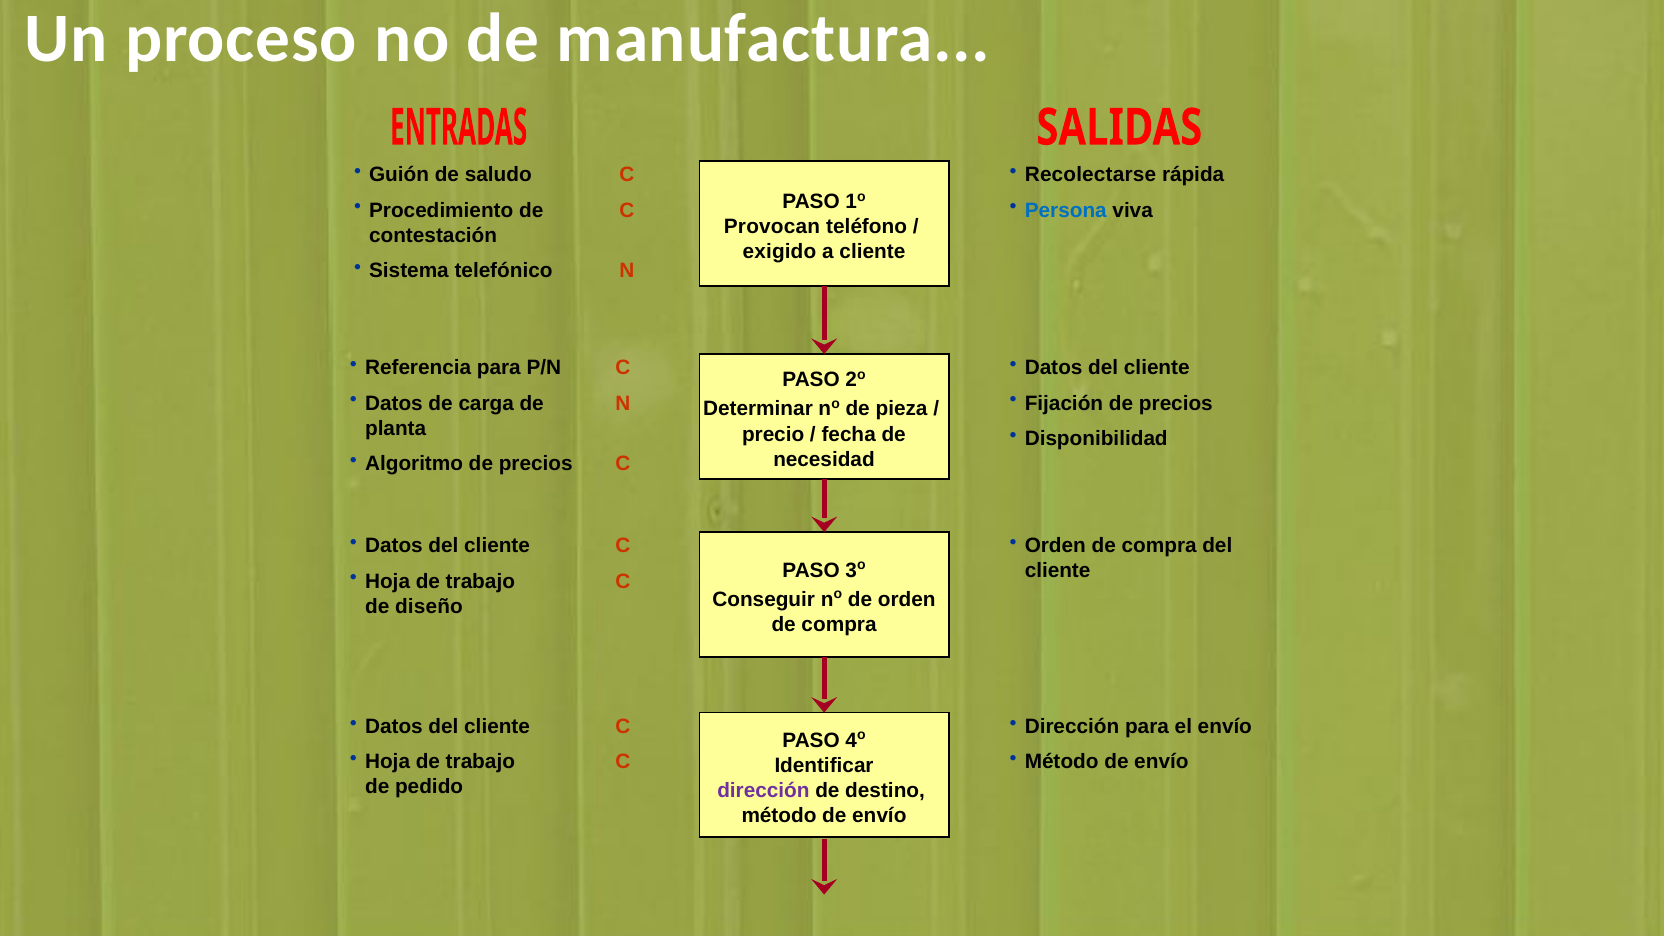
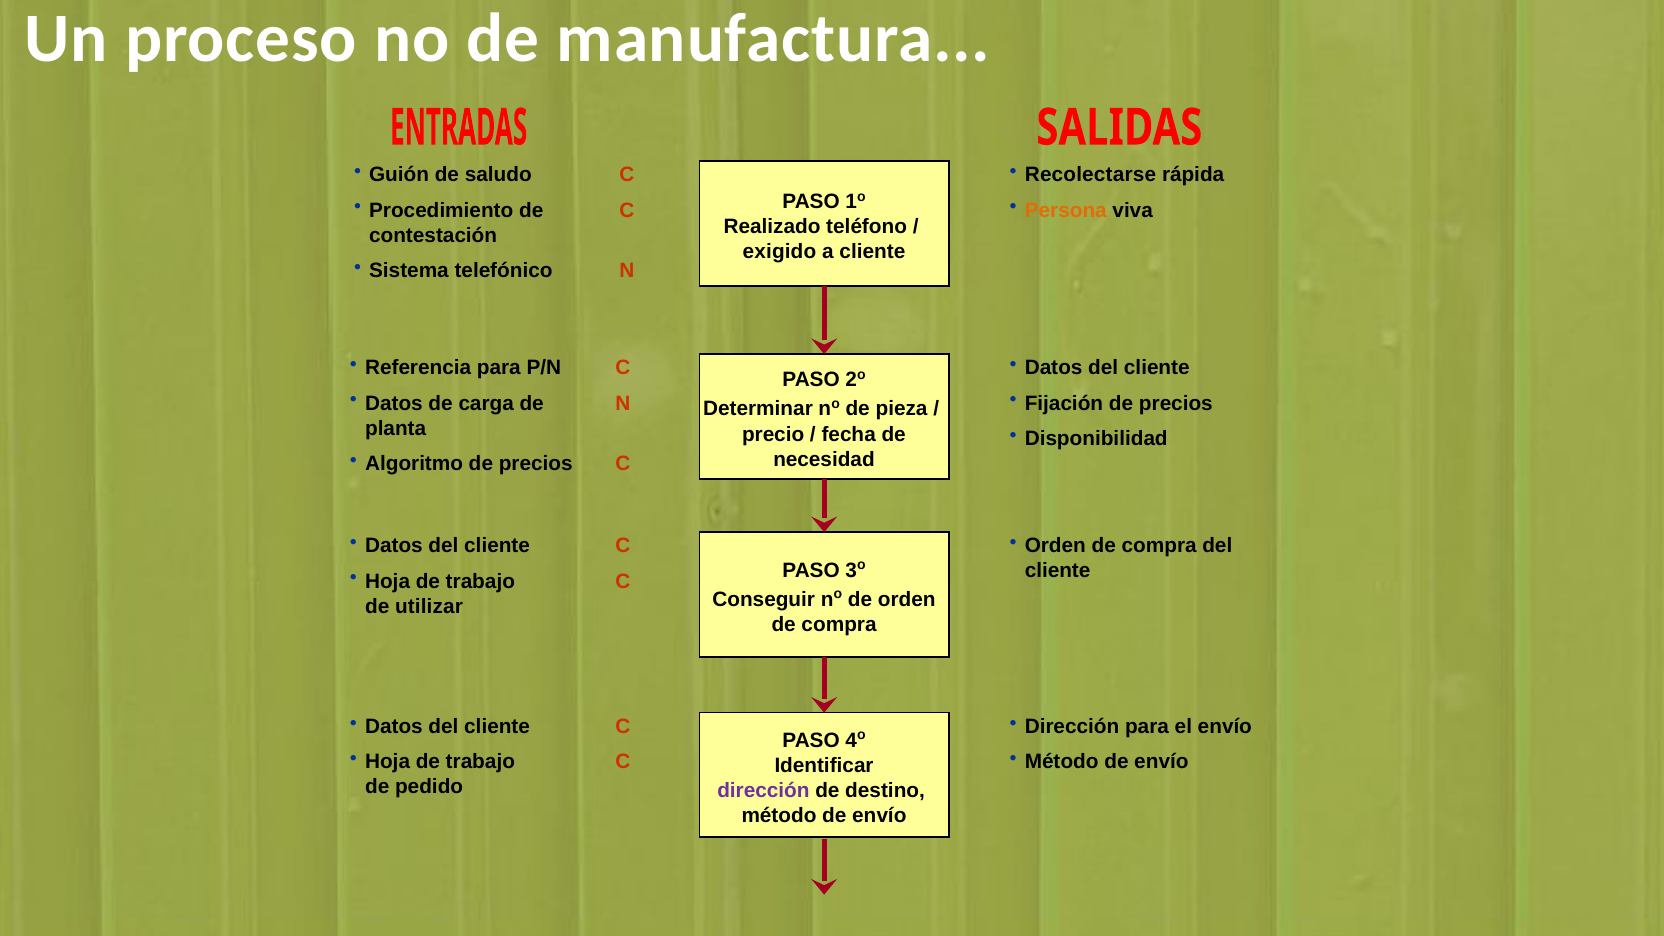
Persona colour: blue -> orange
Provocan: Provocan -> Realizado
diseño: diseño -> utilizar
